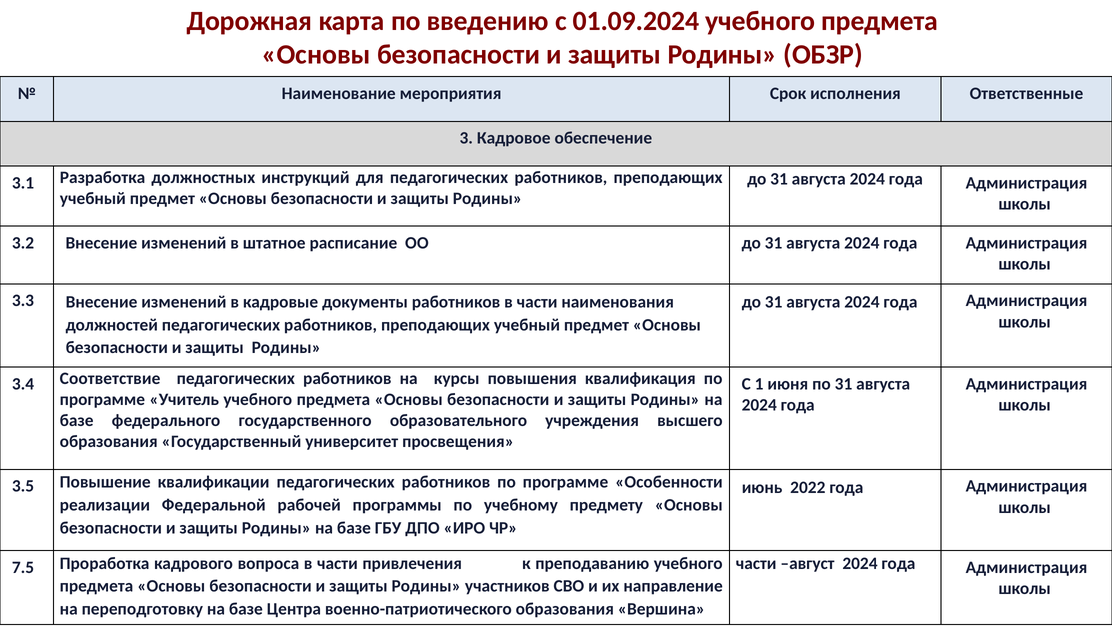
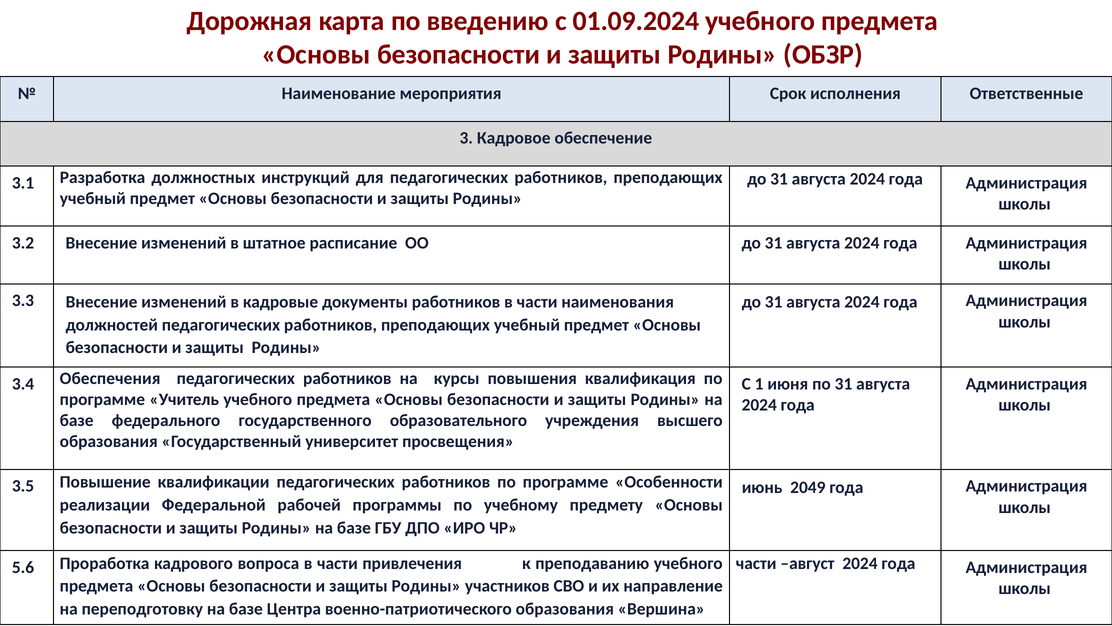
Соответствие: Соответствие -> Обеспечения
2022: 2022 -> 2049
7.5: 7.5 -> 5.6
